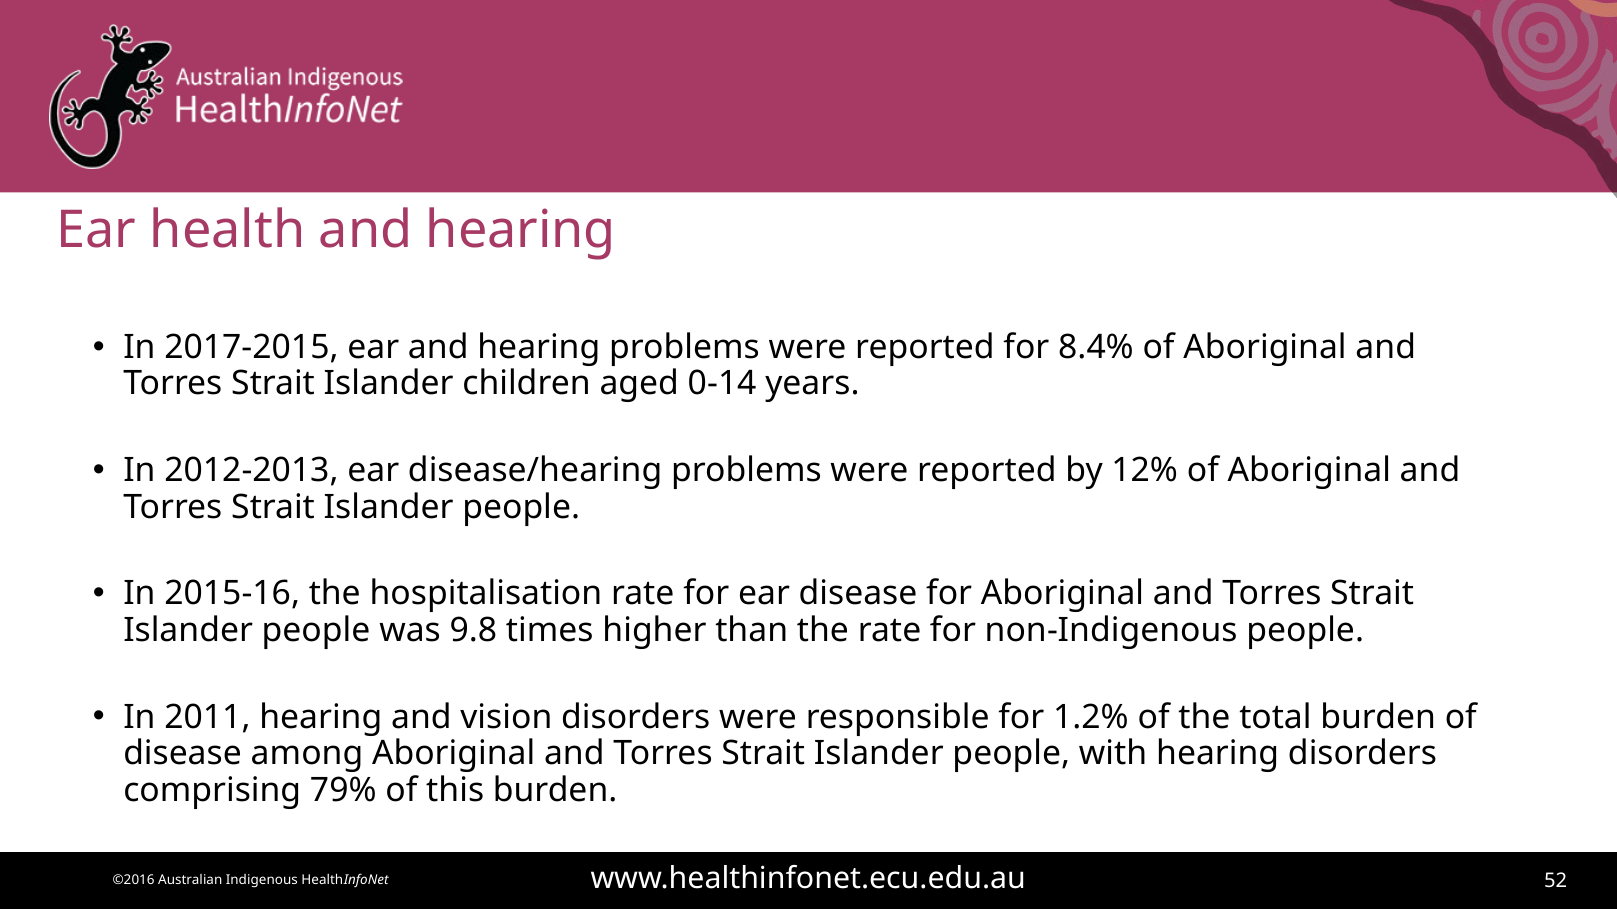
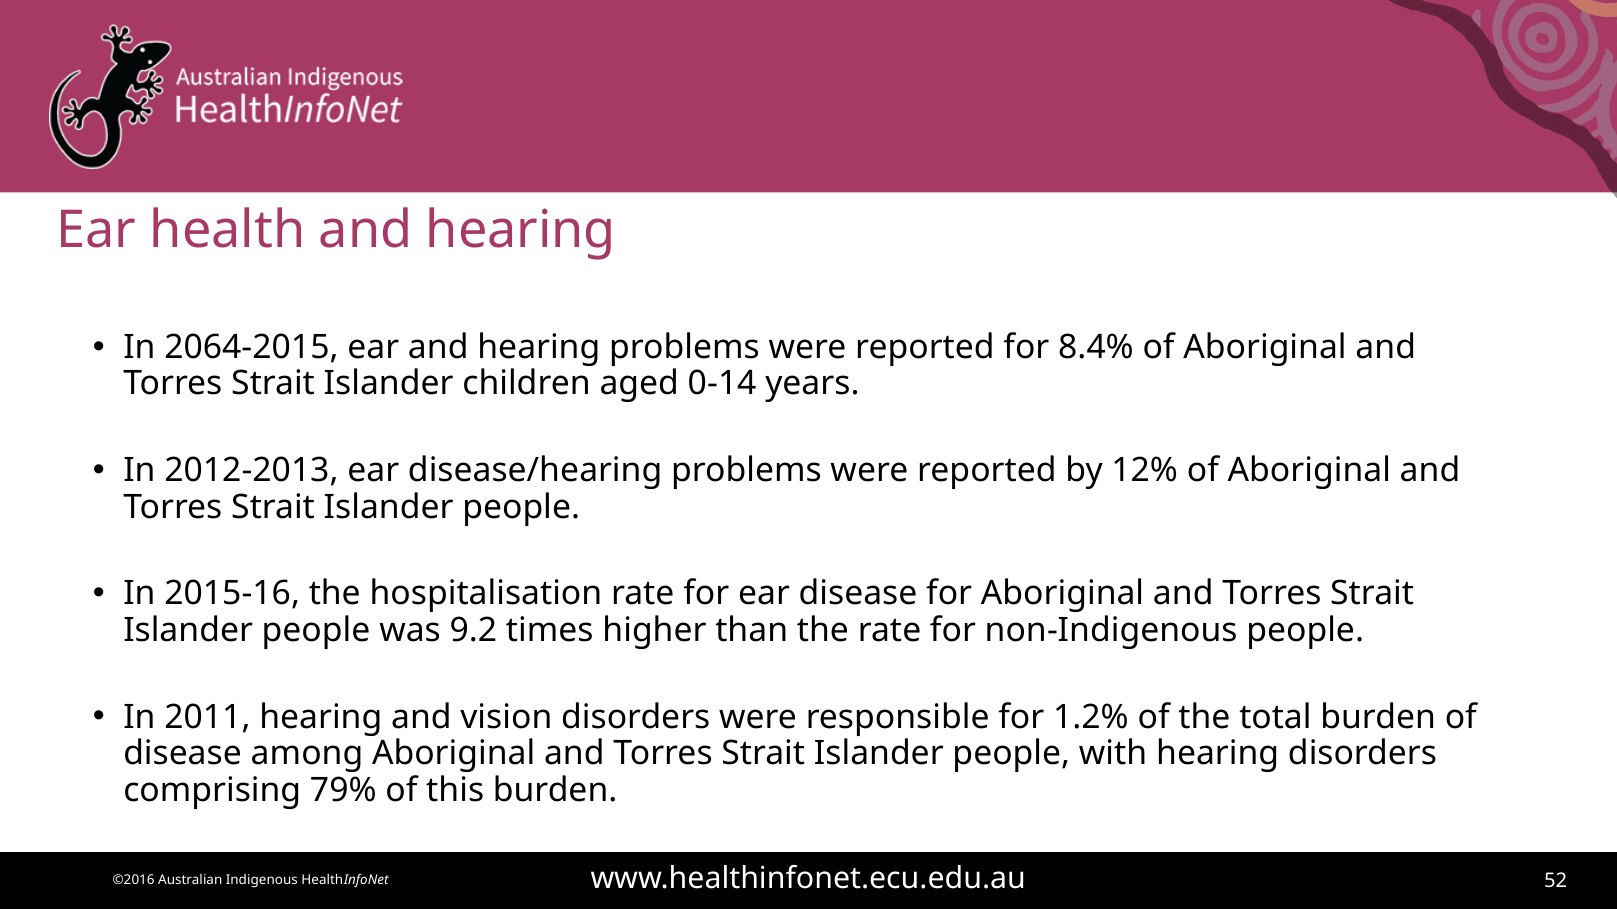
2017-2015: 2017-2015 -> 2064-2015
9.8: 9.8 -> 9.2
